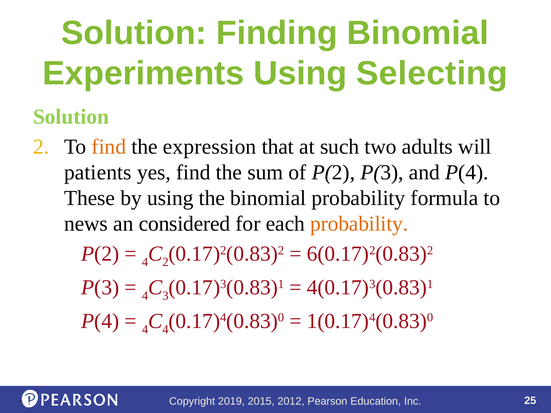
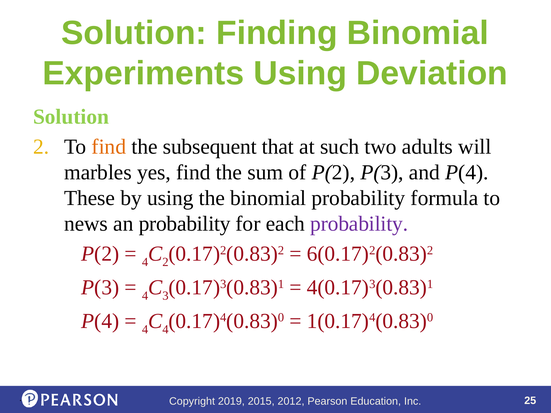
Selecting: Selecting -> Deviation
expression: expression -> subsequent
patients: patients -> marbles
an considered: considered -> probability
probability at (359, 224) colour: orange -> purple
